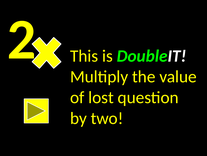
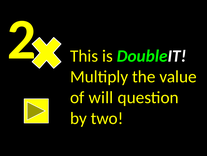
lost: lost -> will
